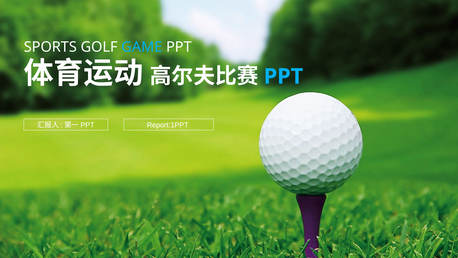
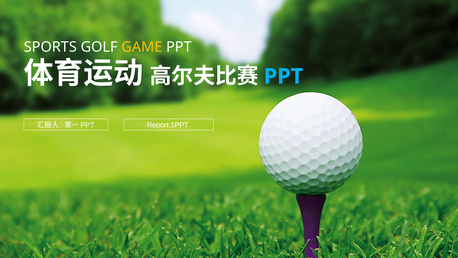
GAME colour: light blue -> yellow
